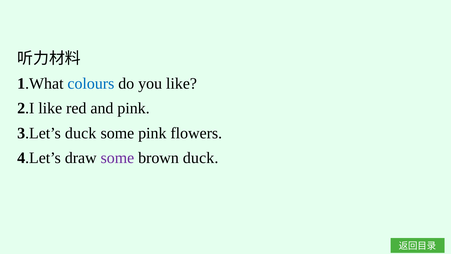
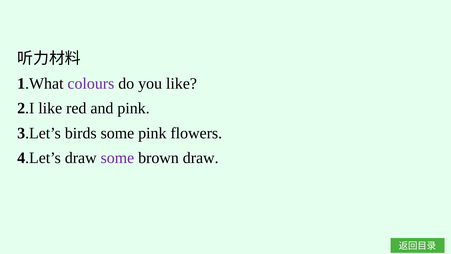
colours colour: blue -> purple
3.Let’s duck: duck -> birds
brown duck: duck -> draw
